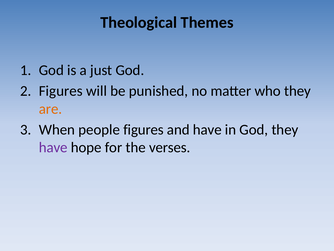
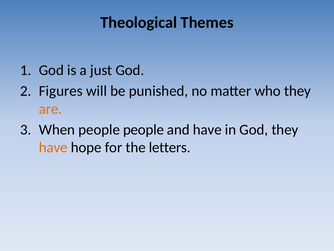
people figures: figures -> people
have at (53, 147) colour: purple -> orange
verses: verses -> letters
